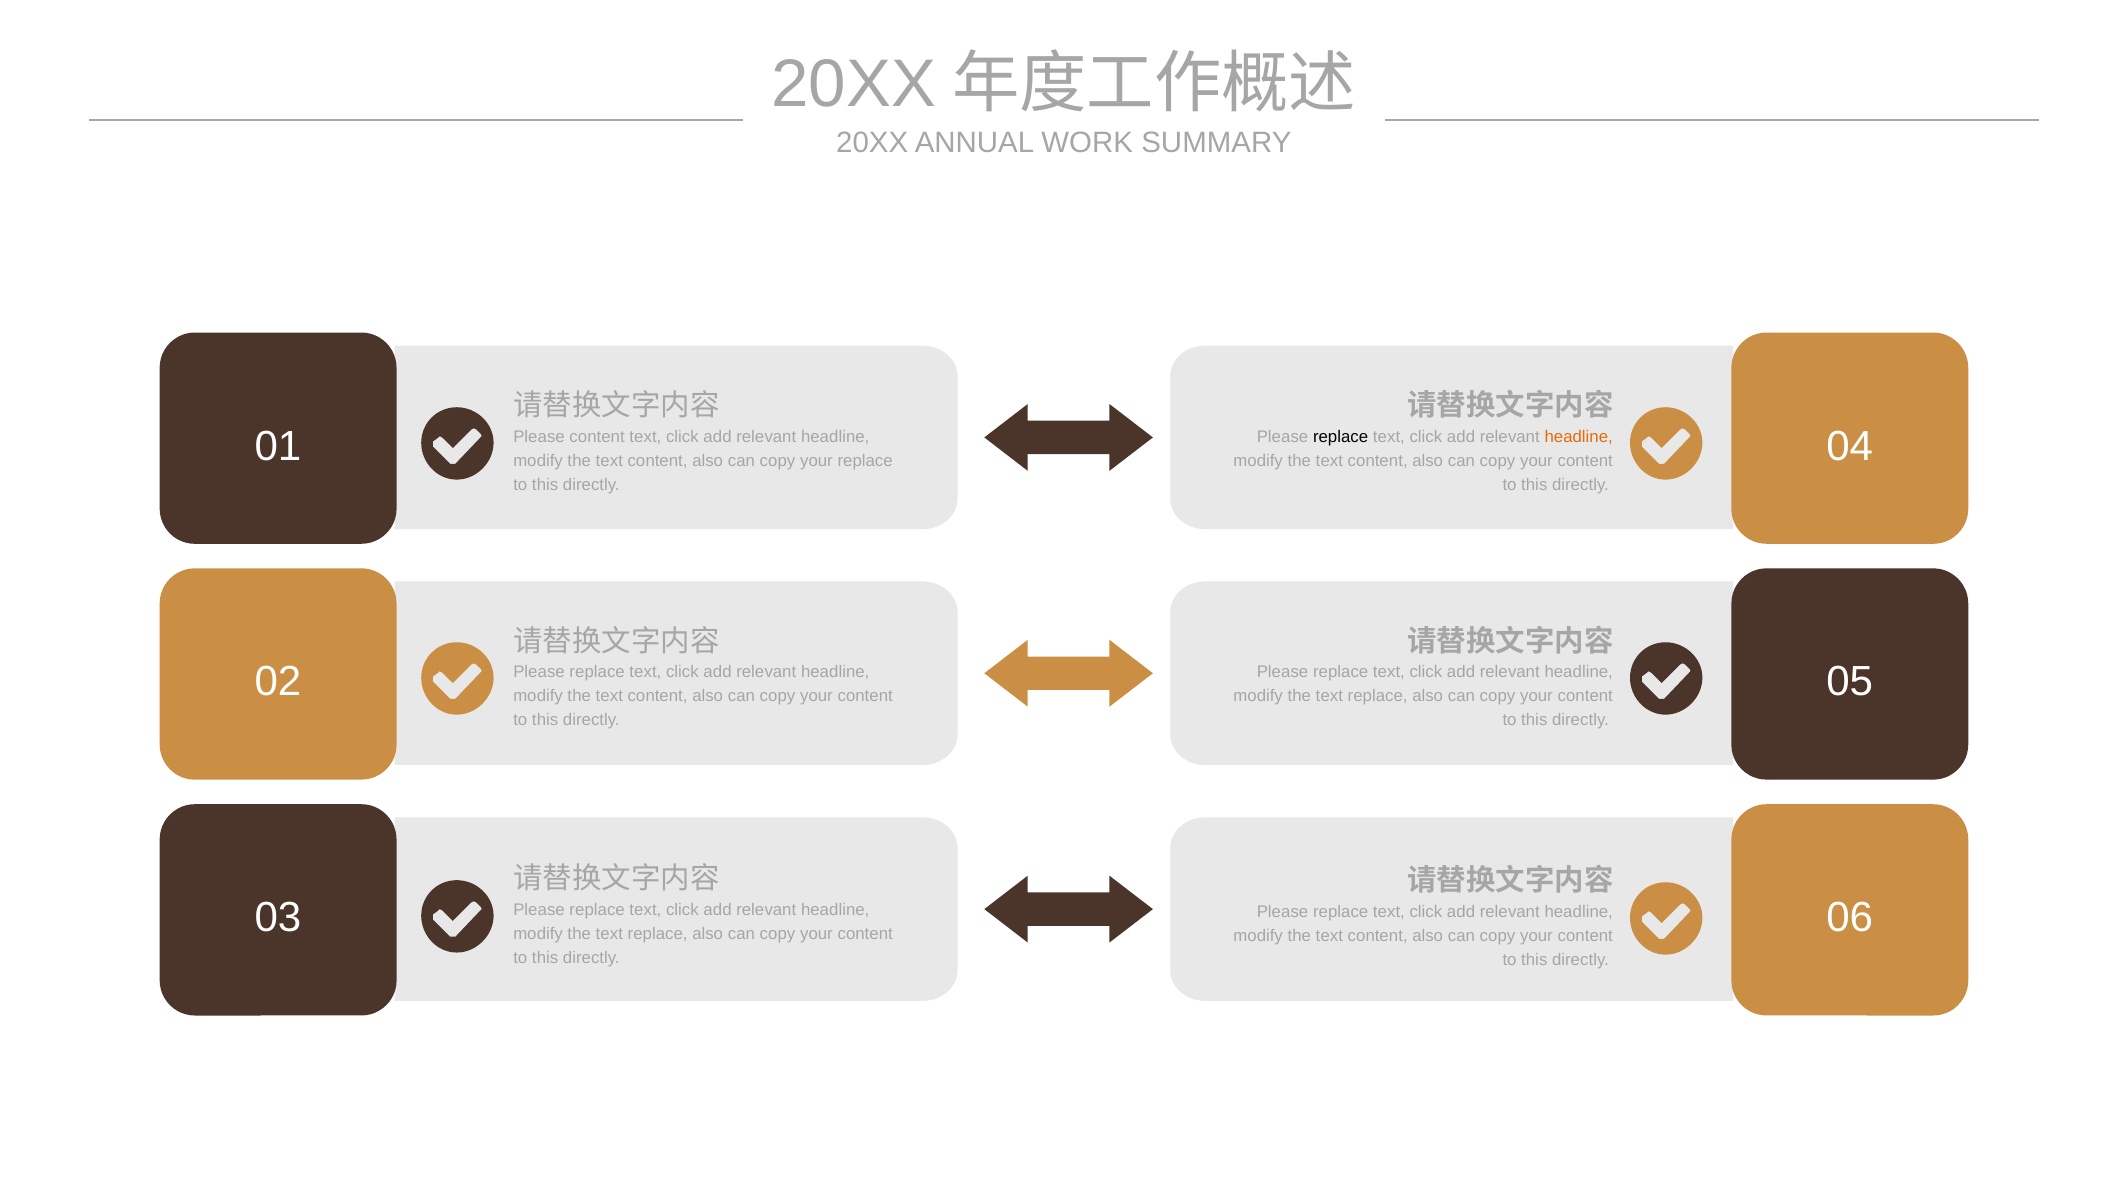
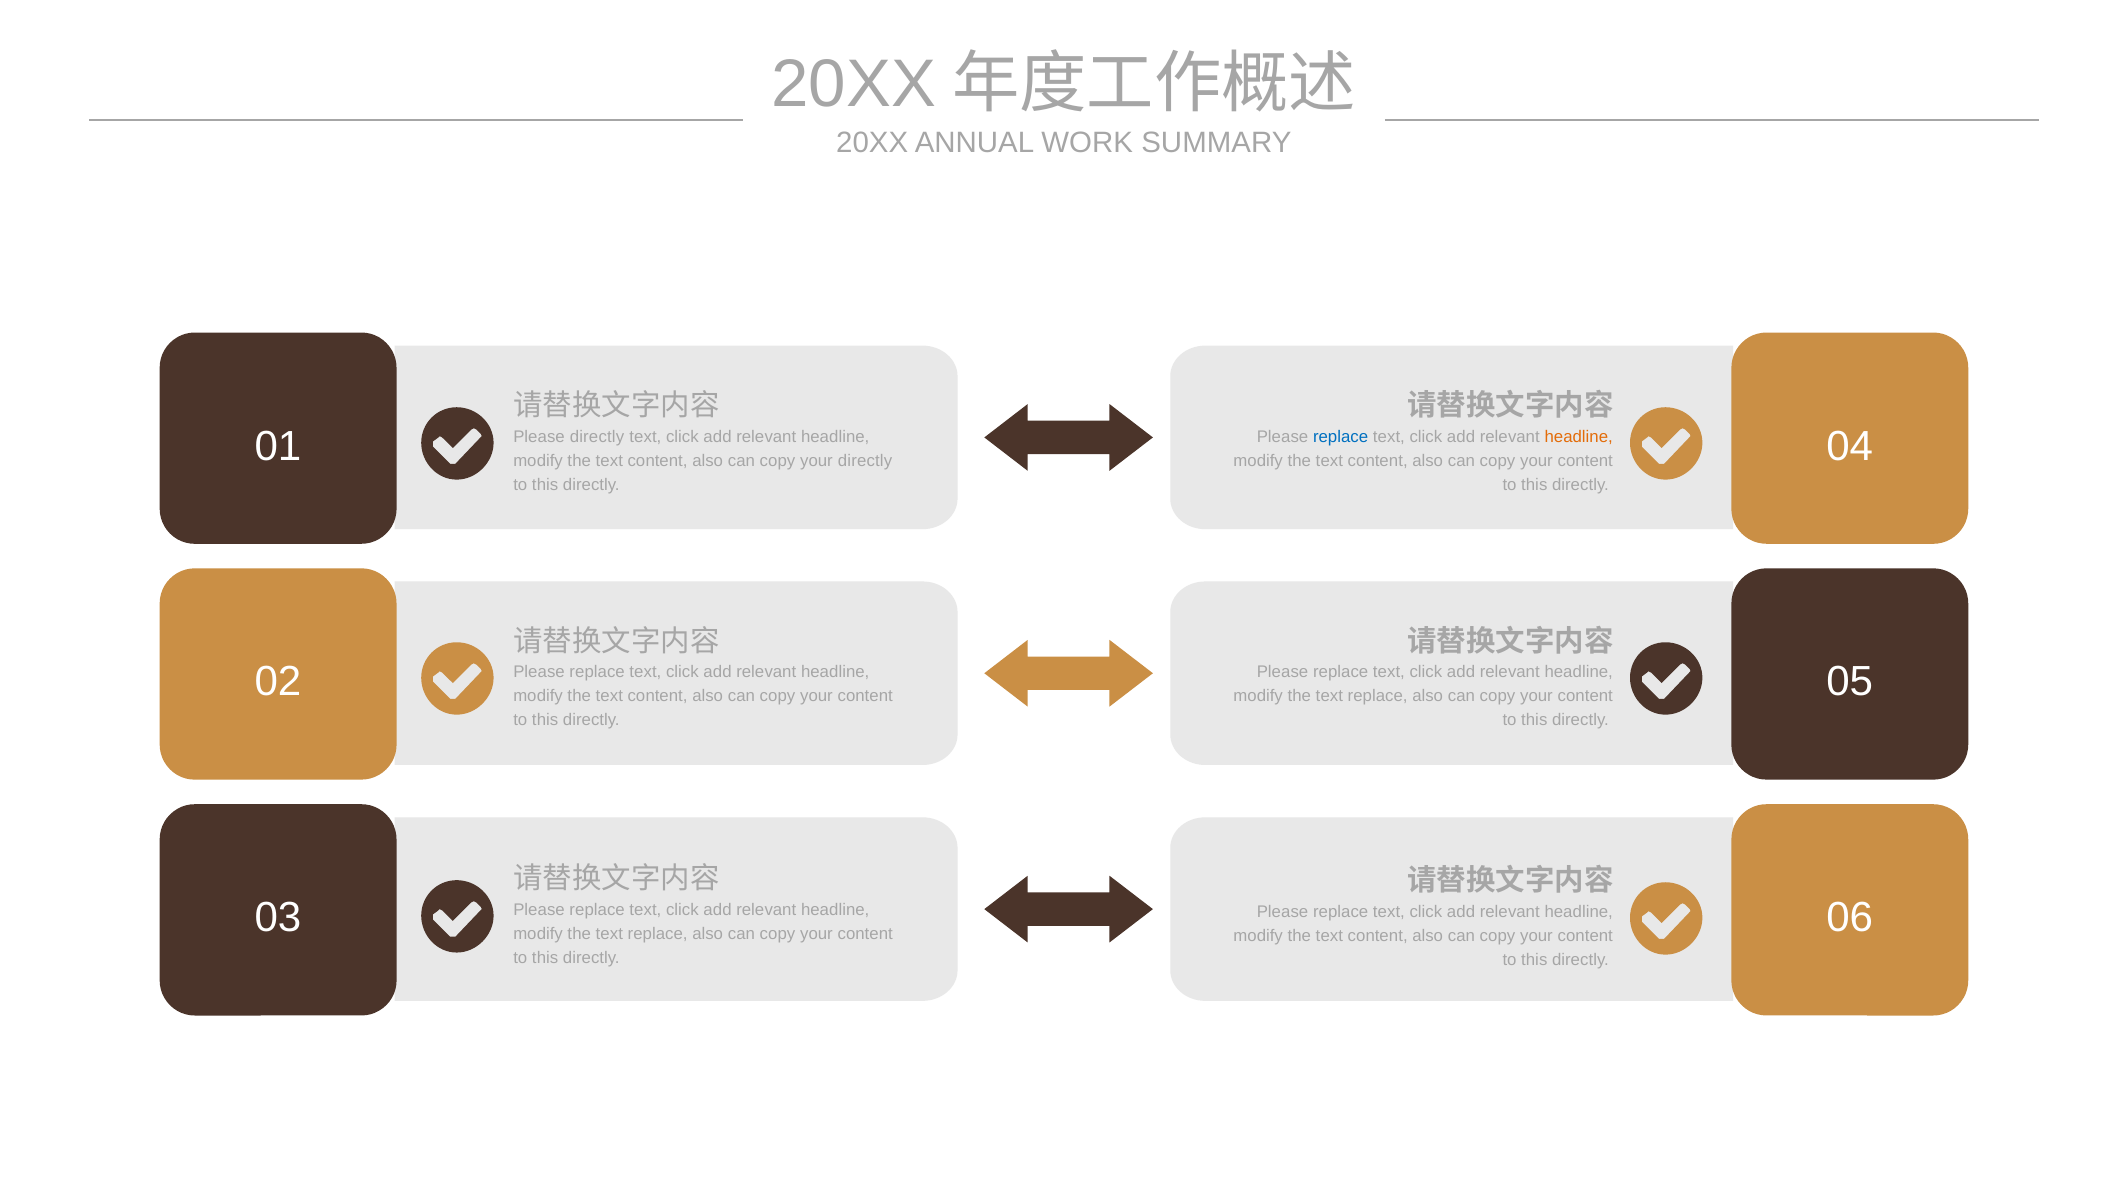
Please content: content -> directly
replace at (1341, 437) colour: black -> blue
your replace: replace -> directly
